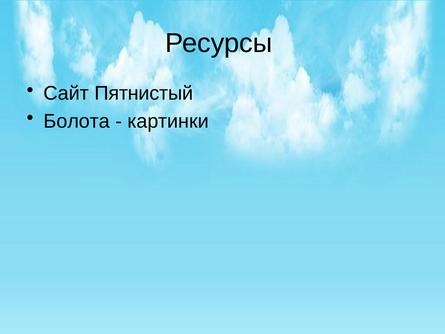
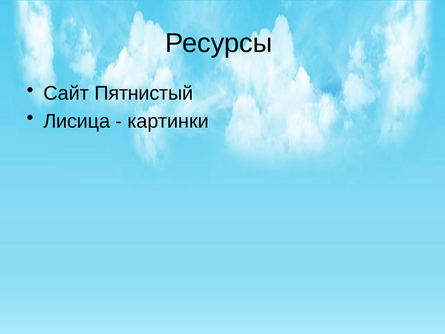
Болота: Болота -> Лисица
